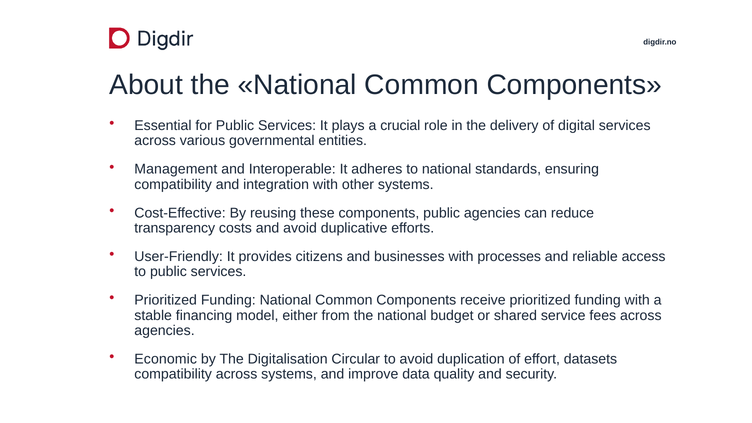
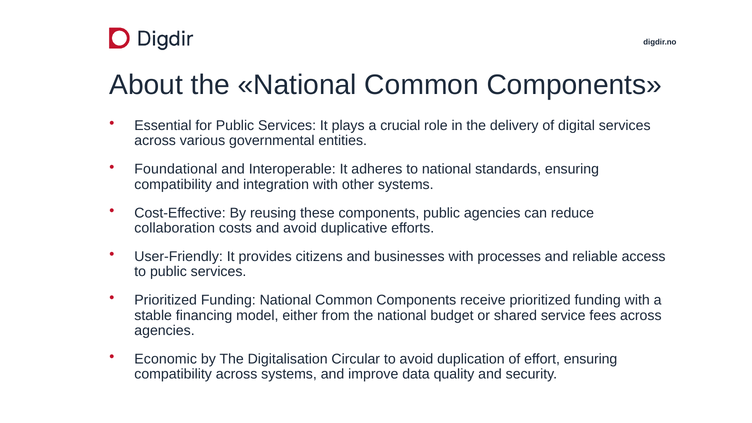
Management: Management -> Foundational
transparency: transparency -> collaboration
effort datasets: datasets -> ensuring
